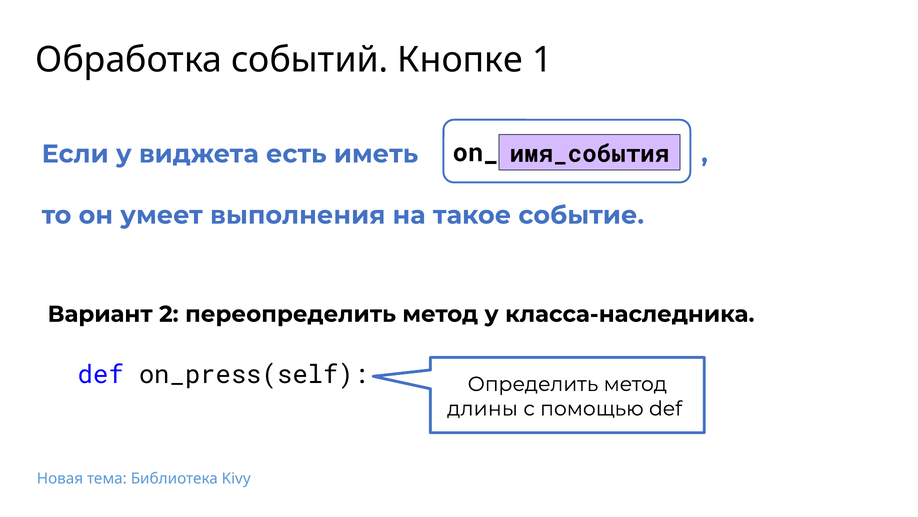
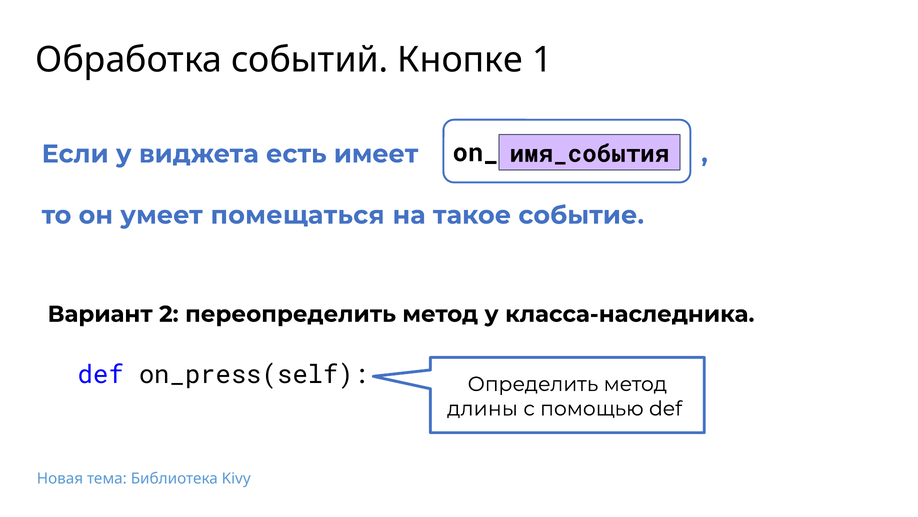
иметь: иметь -> имеет
выполнения: выполнения -> помещаться
